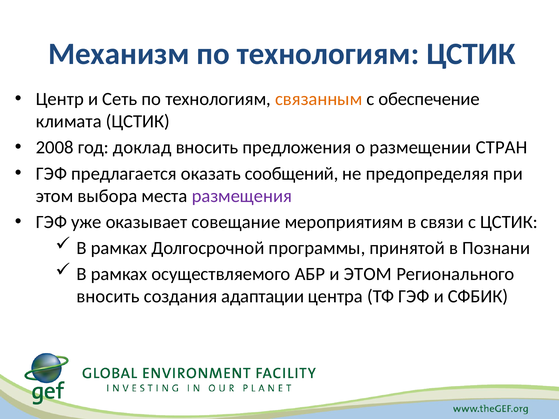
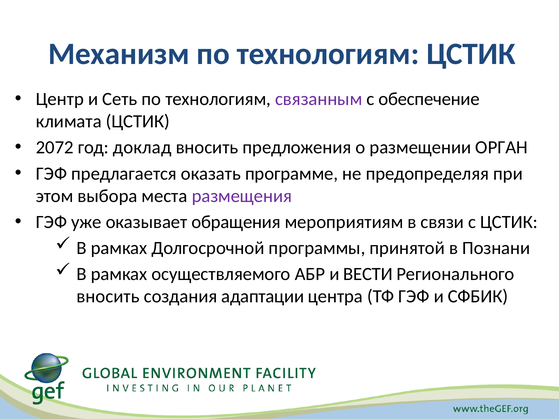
связанным colour: orange -> purple
2008: 2008 -> 2072
СТРАН: СТРАН -> ОРГАН
сообщений: сообщений -> программе
совещание: совещание -> обращения
и ЭТОМ: ЭТОМ -> ВЕСТИ
